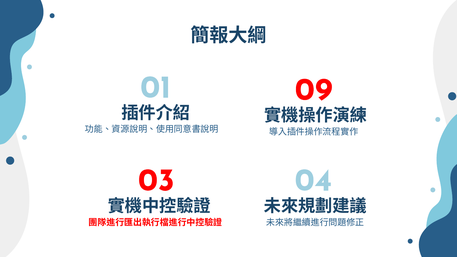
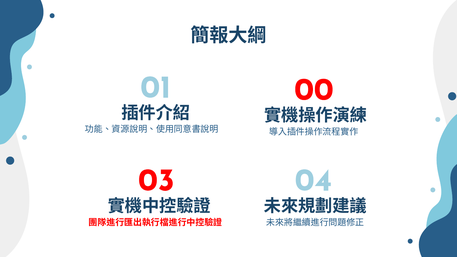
09: 09 -> 00
